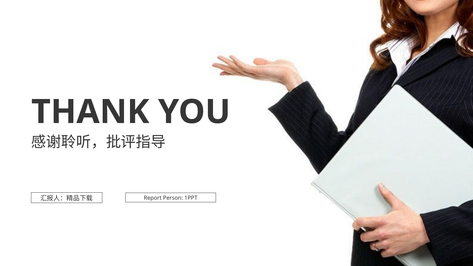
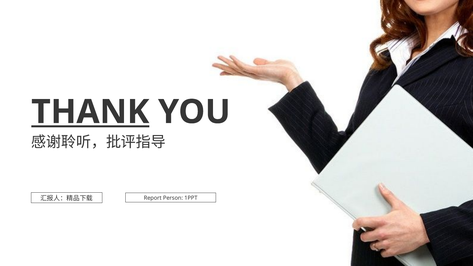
THANK underline: none -> present
